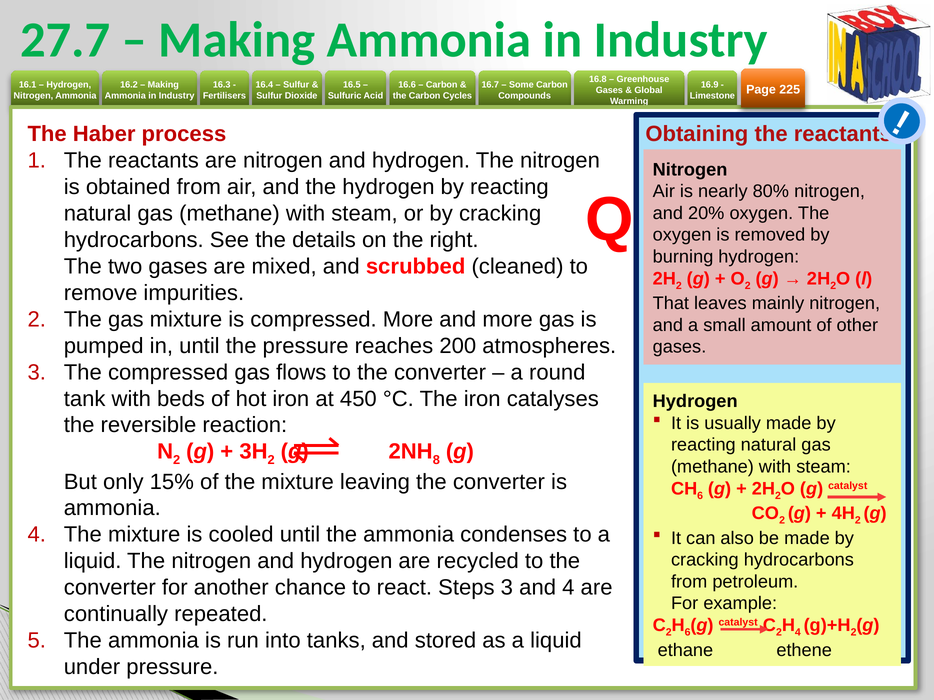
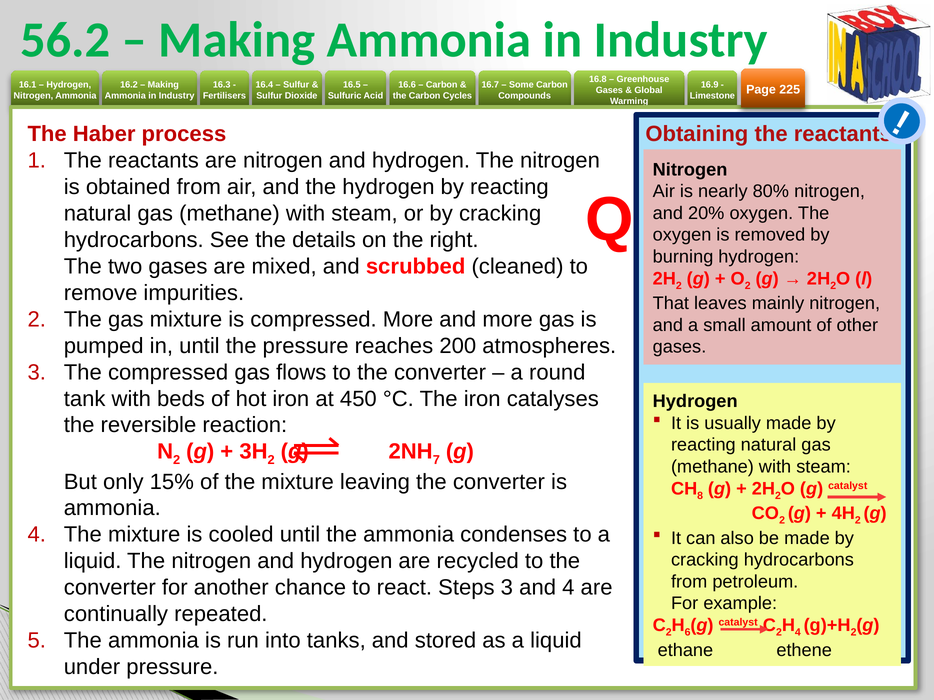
27.7: 27.7 -> 56.2
8: 8 -> 7
6 at (700, 496): 6 -> 8
